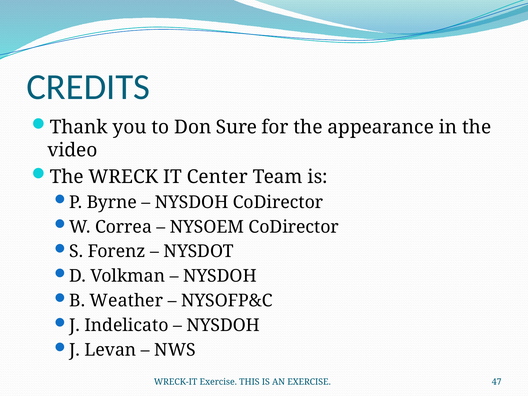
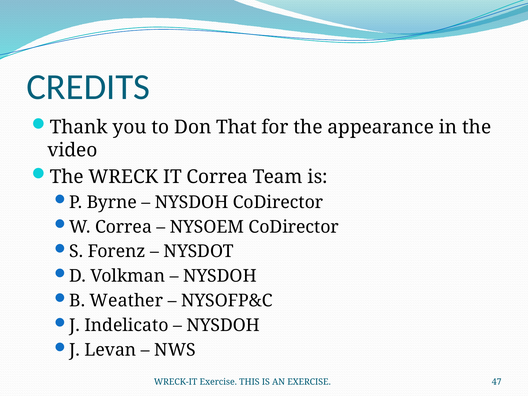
Sure: Sure -> That
IT Center: Center -> Correa
